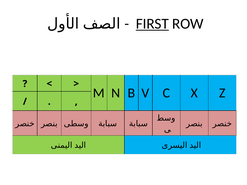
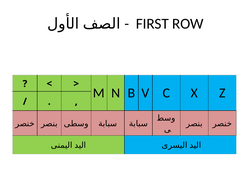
FIRST underline: present -> none
